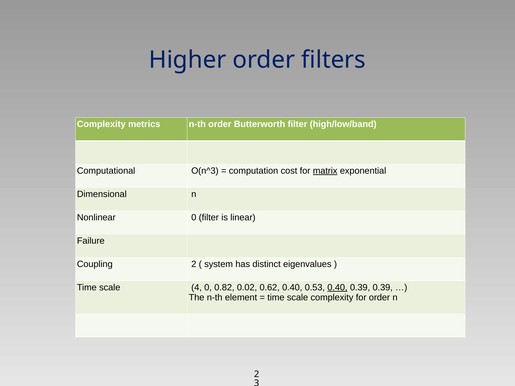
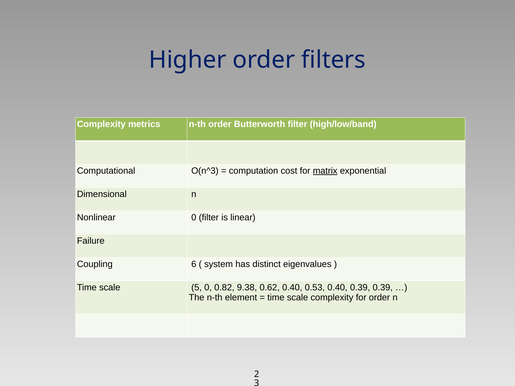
Coupling 2: 2 -> 6
4: 4 -> 5
0.02: 0.02 -> 9.38
0.40 at (337, 288) underline: present -> none
